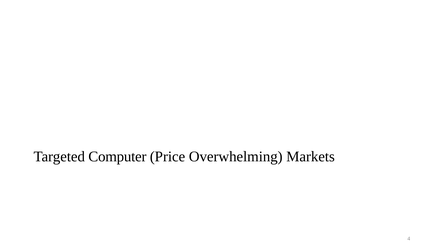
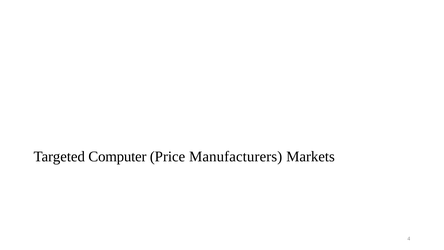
Overwhelming: Overwhelming -> Manufacturers
